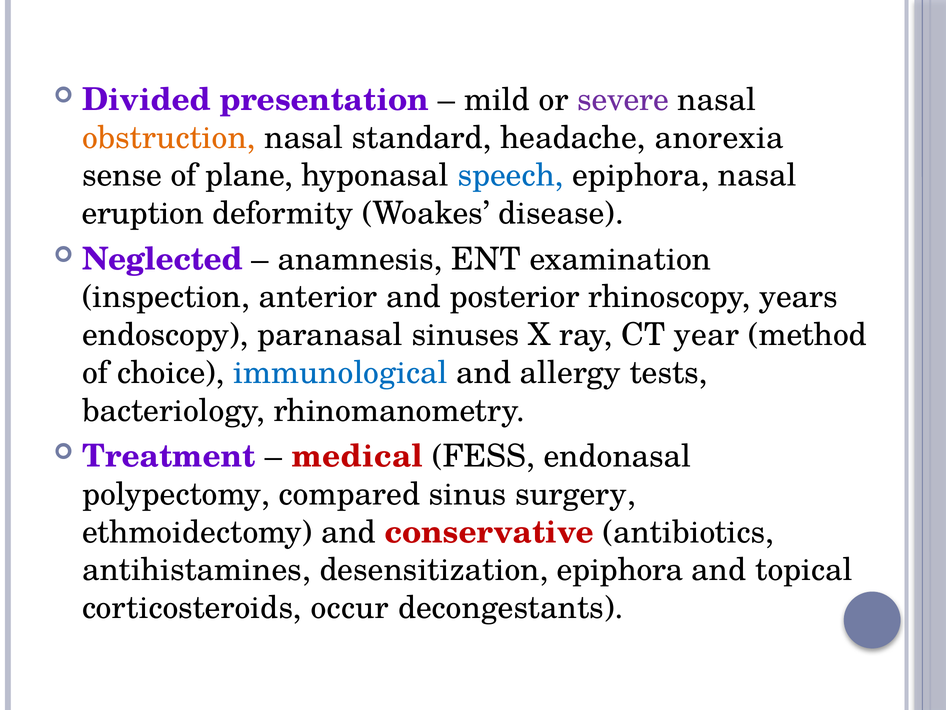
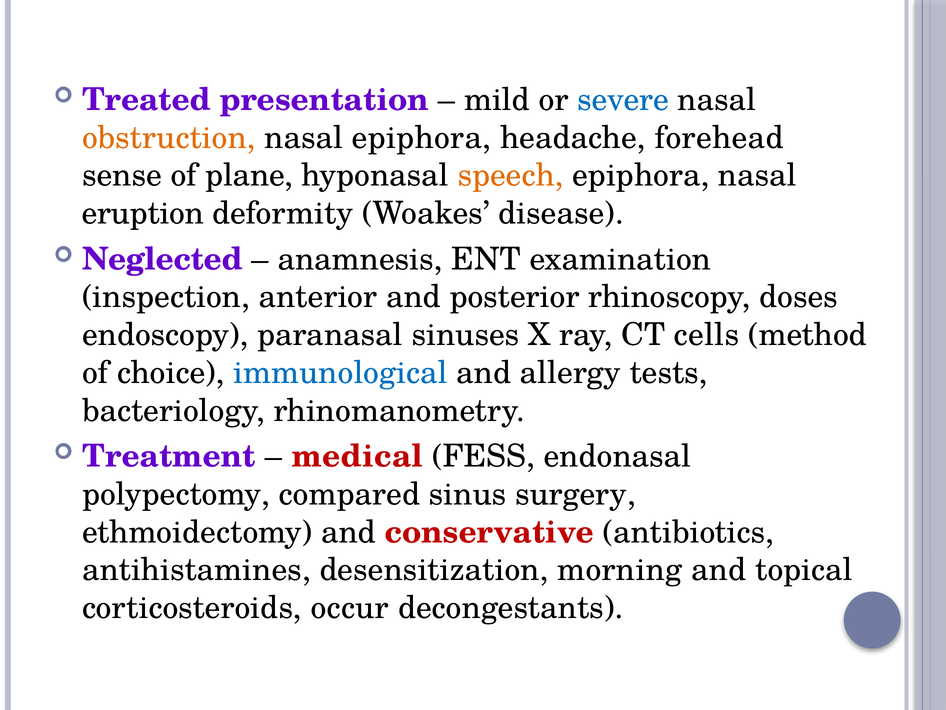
Divided: Divided -> Treated
severe colour: purple -> blue
nasal standard: standard -> epiphora
anorexia: anorexia -> forehead
speech colour: blue -> orange
years: years -> doses
year: year -> cells
desensitization epiphora: epiphora -> morning
